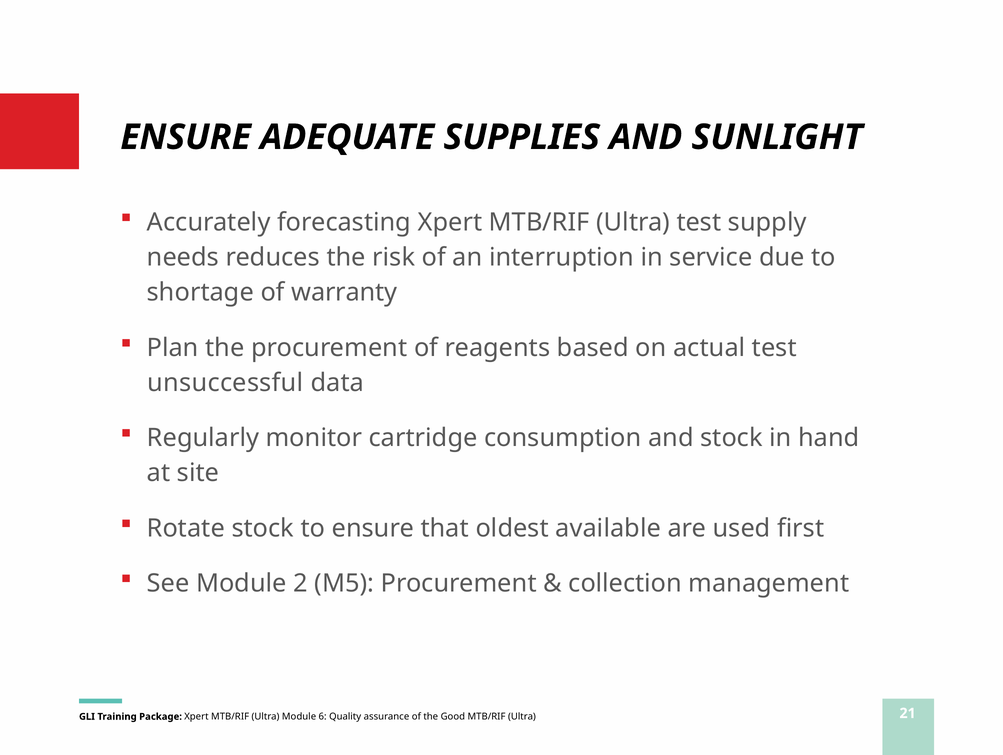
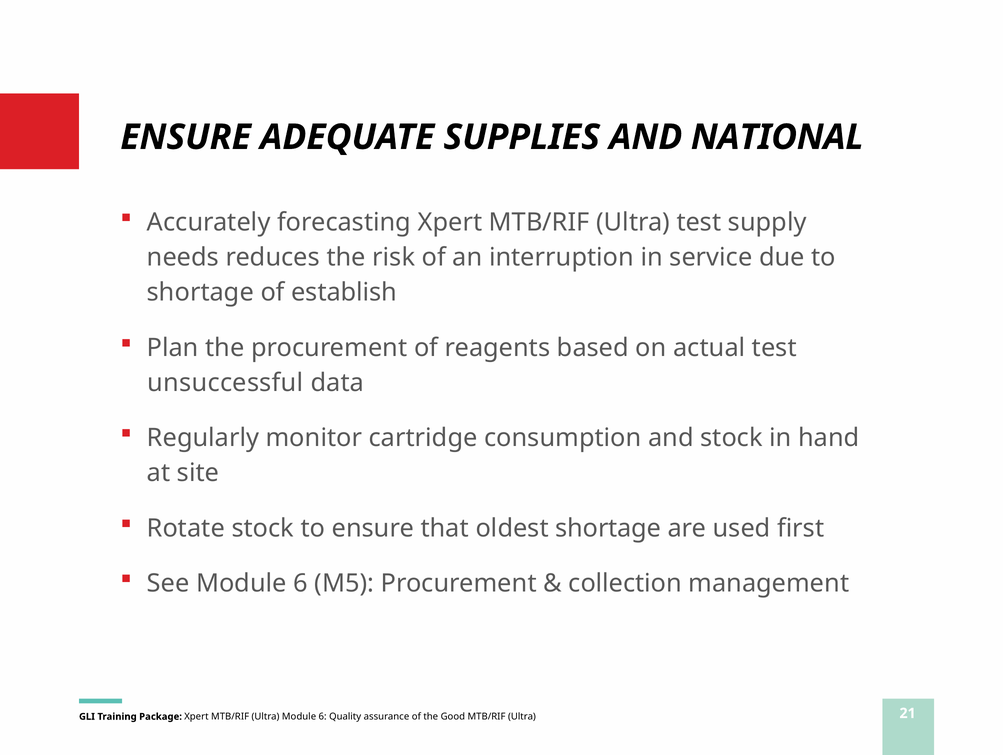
SUNLIGHT: SUNLIGHT -> NATIONAL
warranty: warranty -> establish
oldest available: available -> shortage
See Module 2: 2 -> 6
